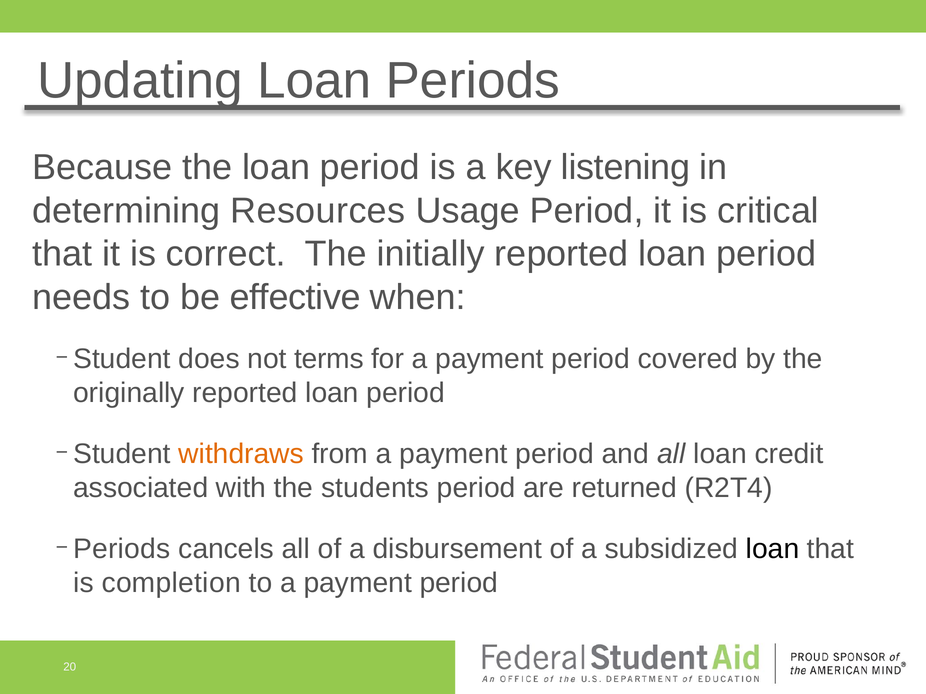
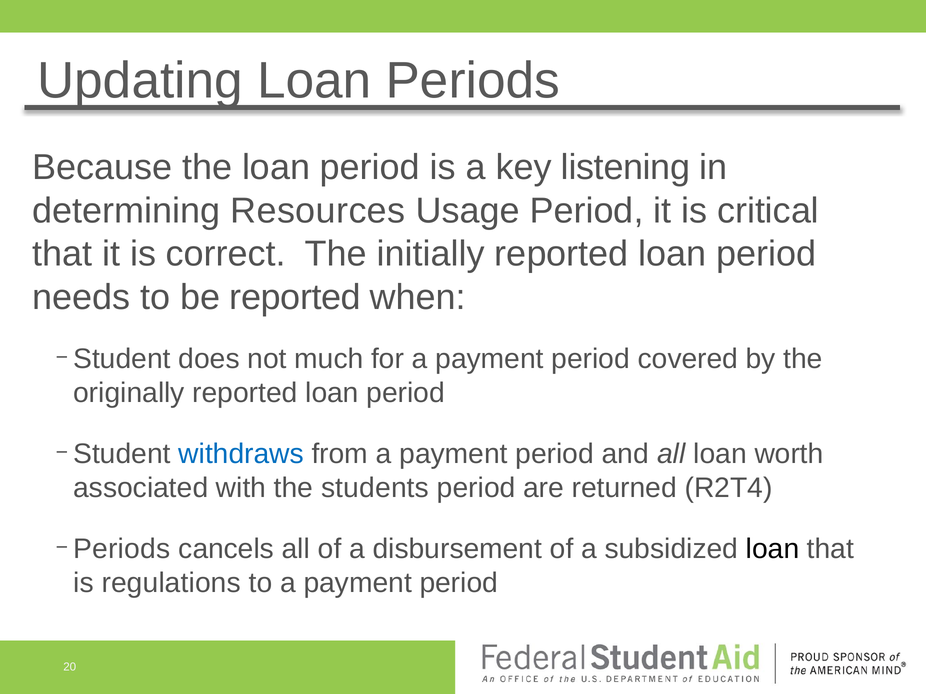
be effective: effective -> reported
terms: terms -> much
withdraws colour: orange -> blue
credit: credit -> worth
completion: completion -> regulations
